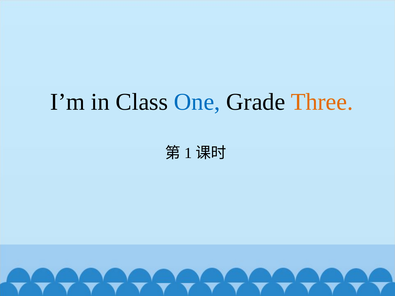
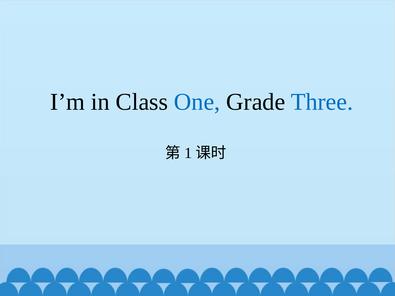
Three colour: orange -> blue
